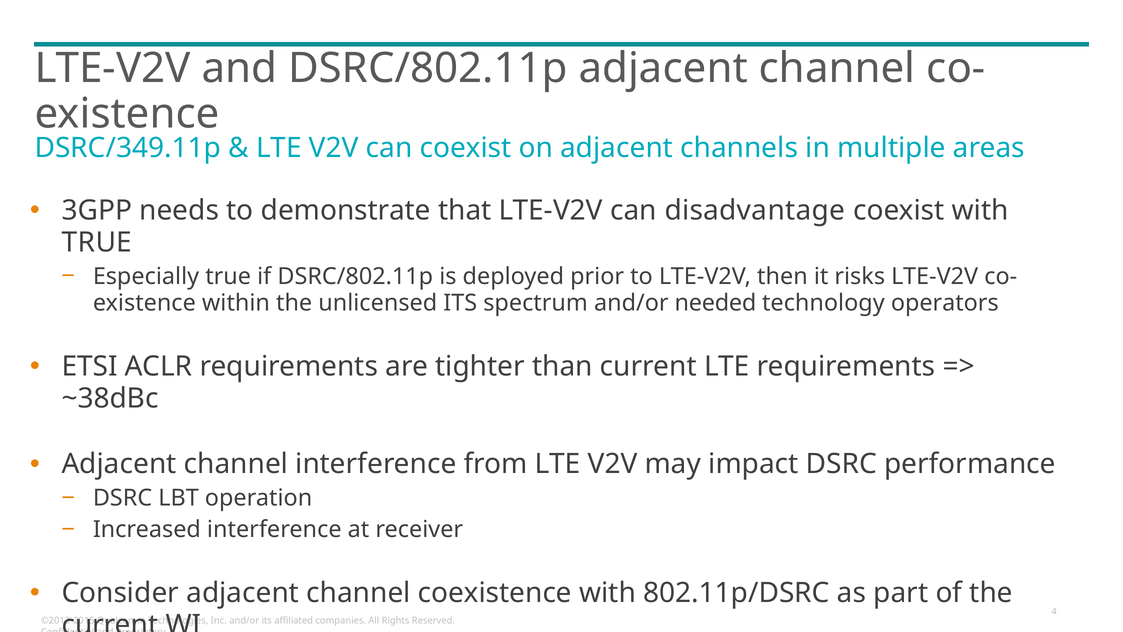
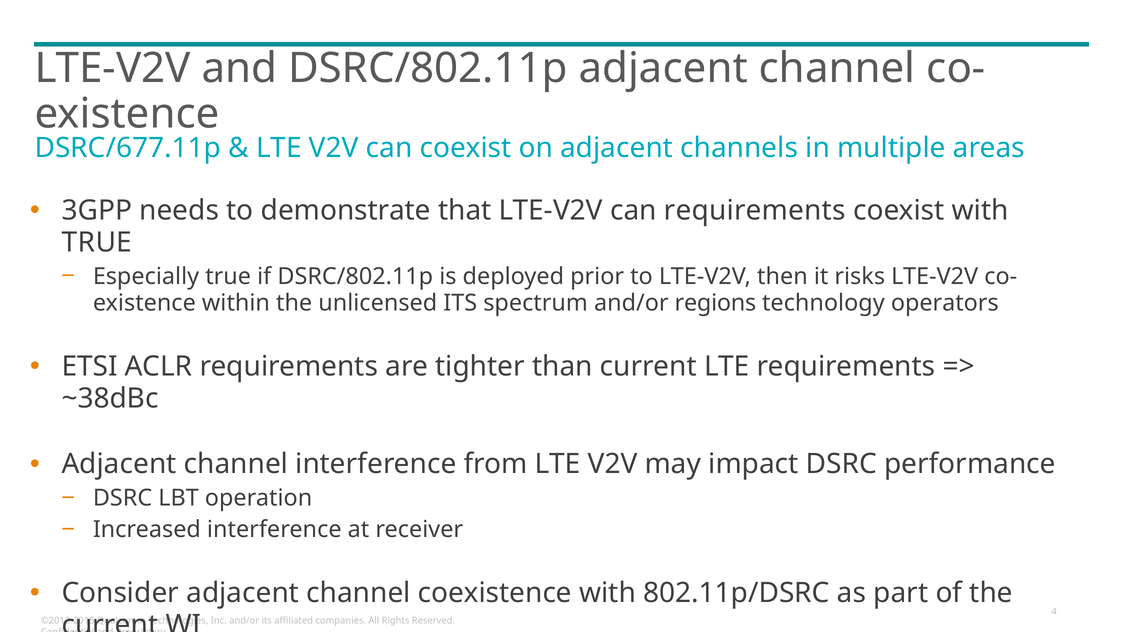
DSRC/349.11p: DSRC/349.11p -> DSRC/677.11p
can disadvantage: disadvantage -> requirements
needed: needed -> regions
